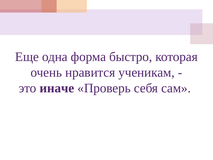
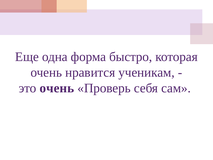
это иначе: иначе -> очень
